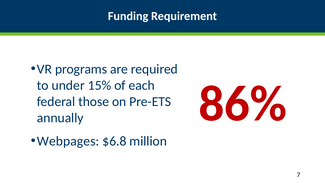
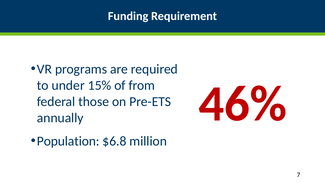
each: each -> from
86%: 86% -> 46%
Webpages: Webpages -> Population
